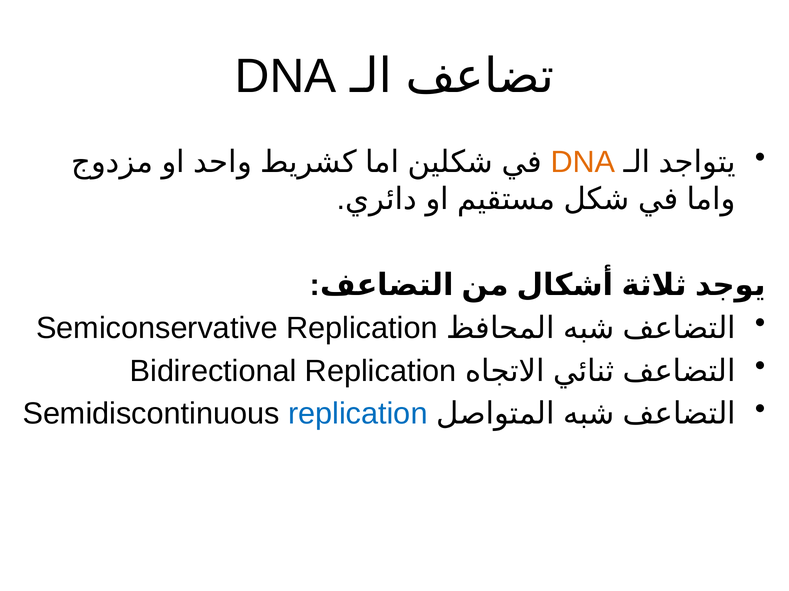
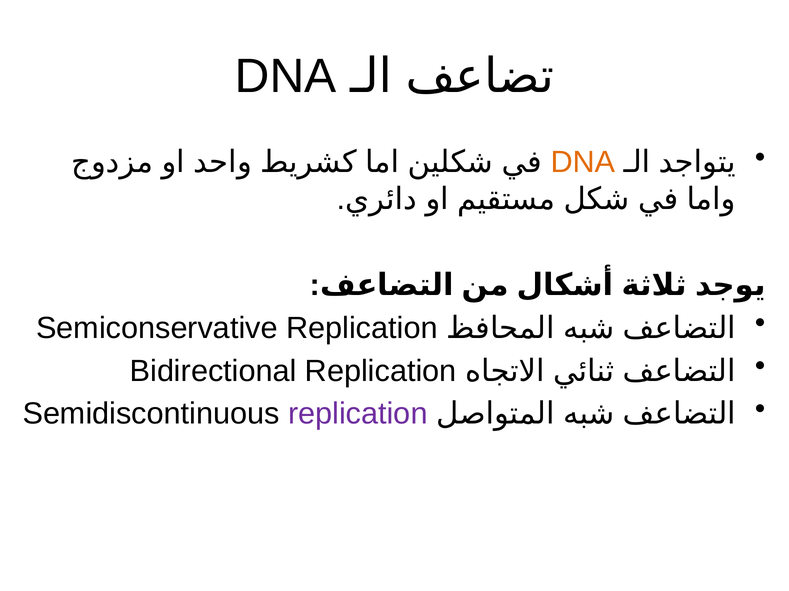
replication at (358, 414) colour: blue -> purple
